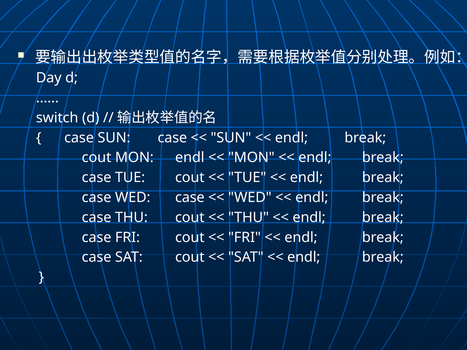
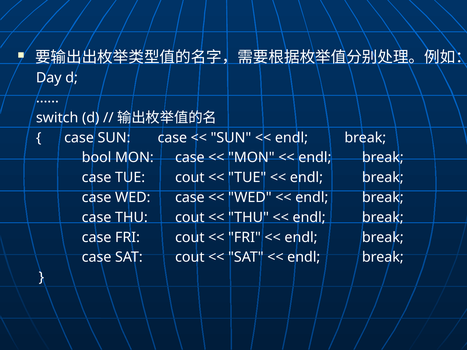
cout at (97, 158): cout -> bool
MON endl: endl -> case
